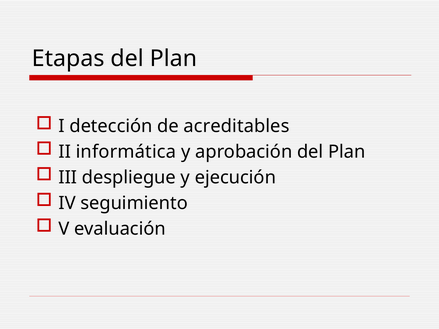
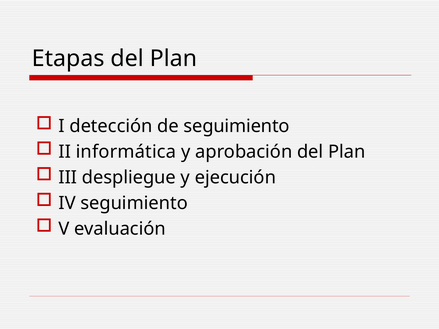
de acreditables: acreditables -> seguimiento
